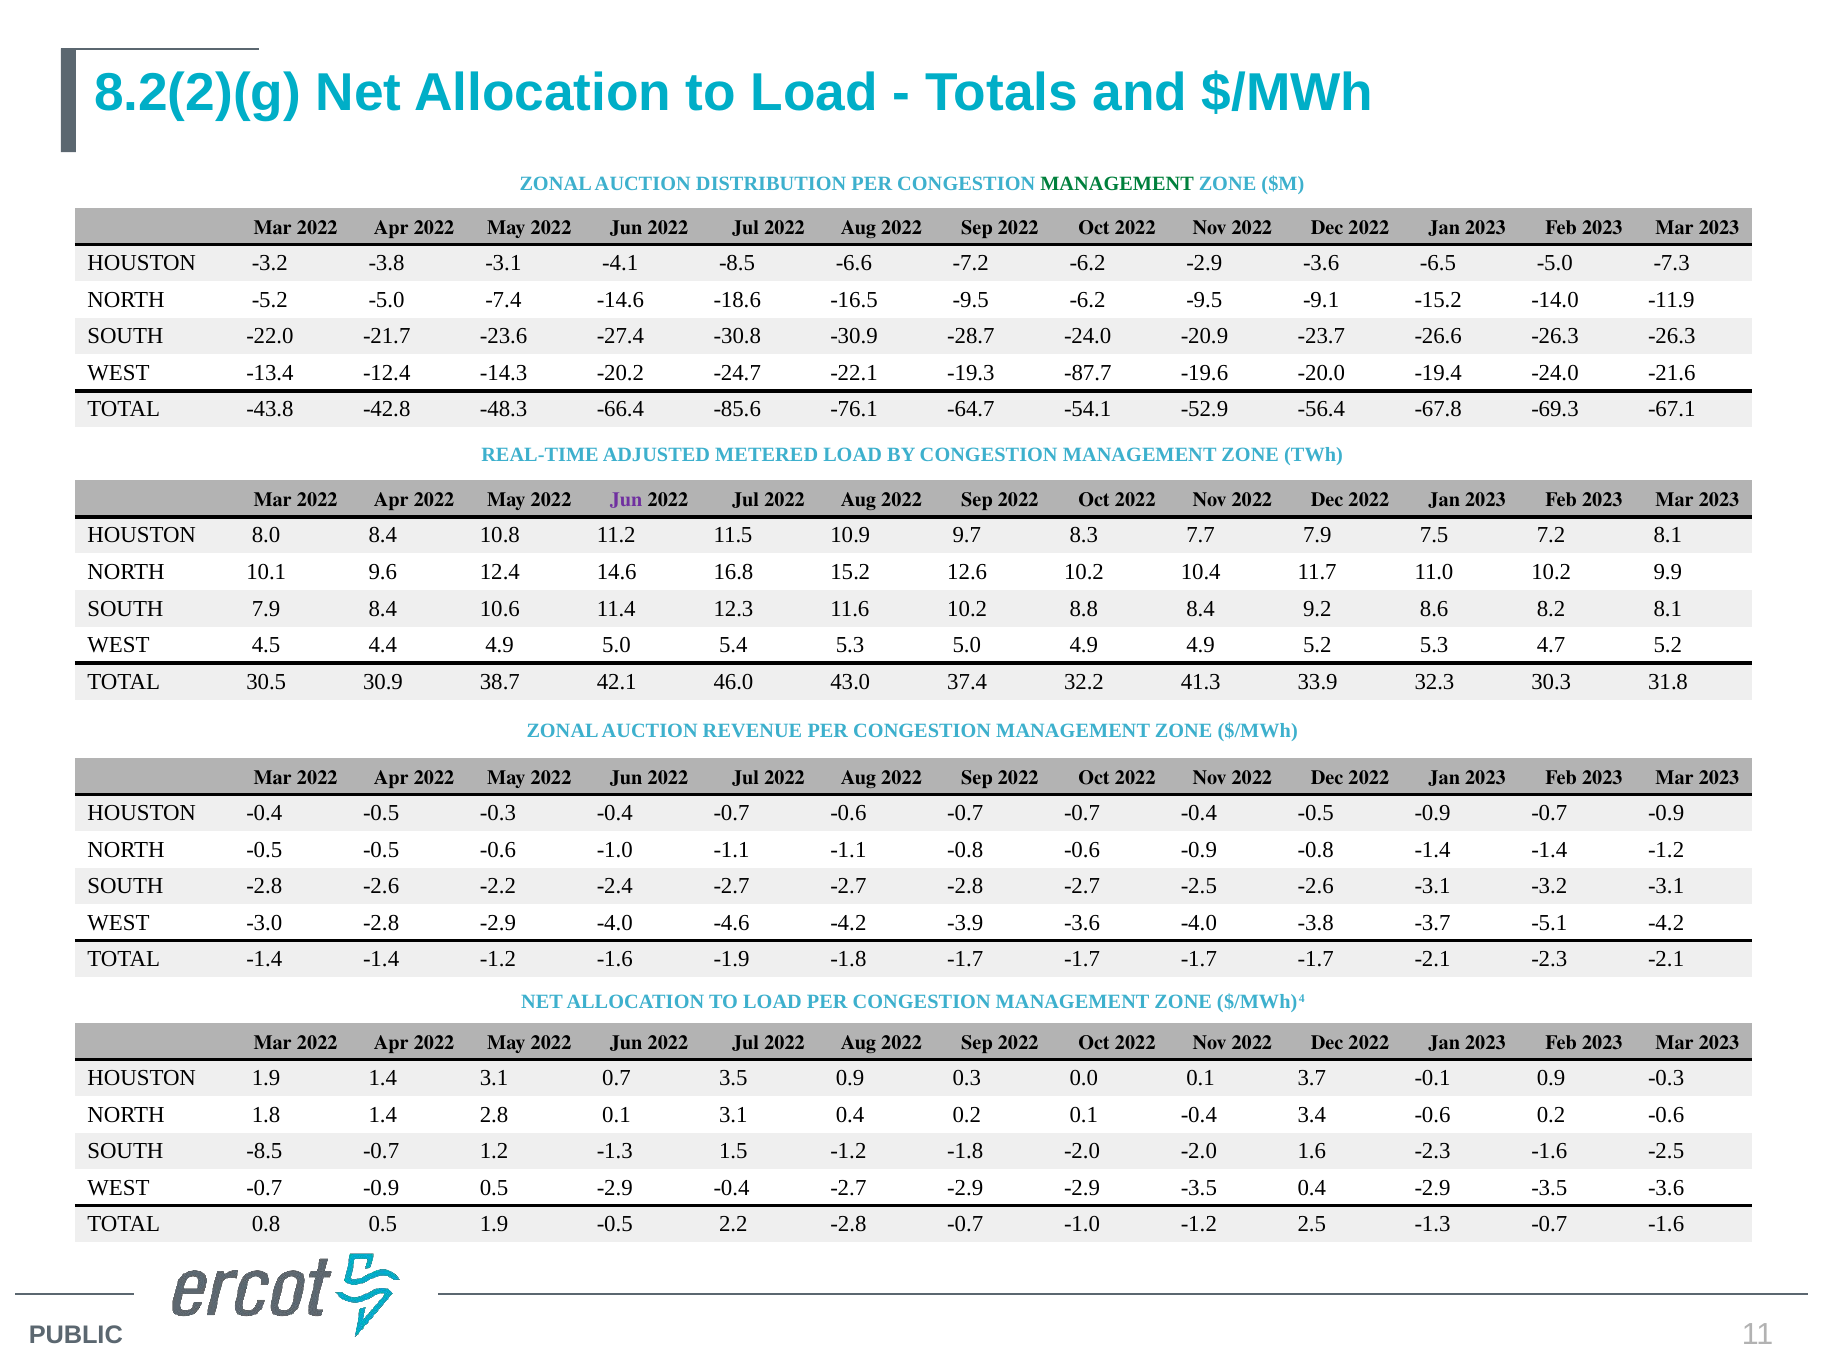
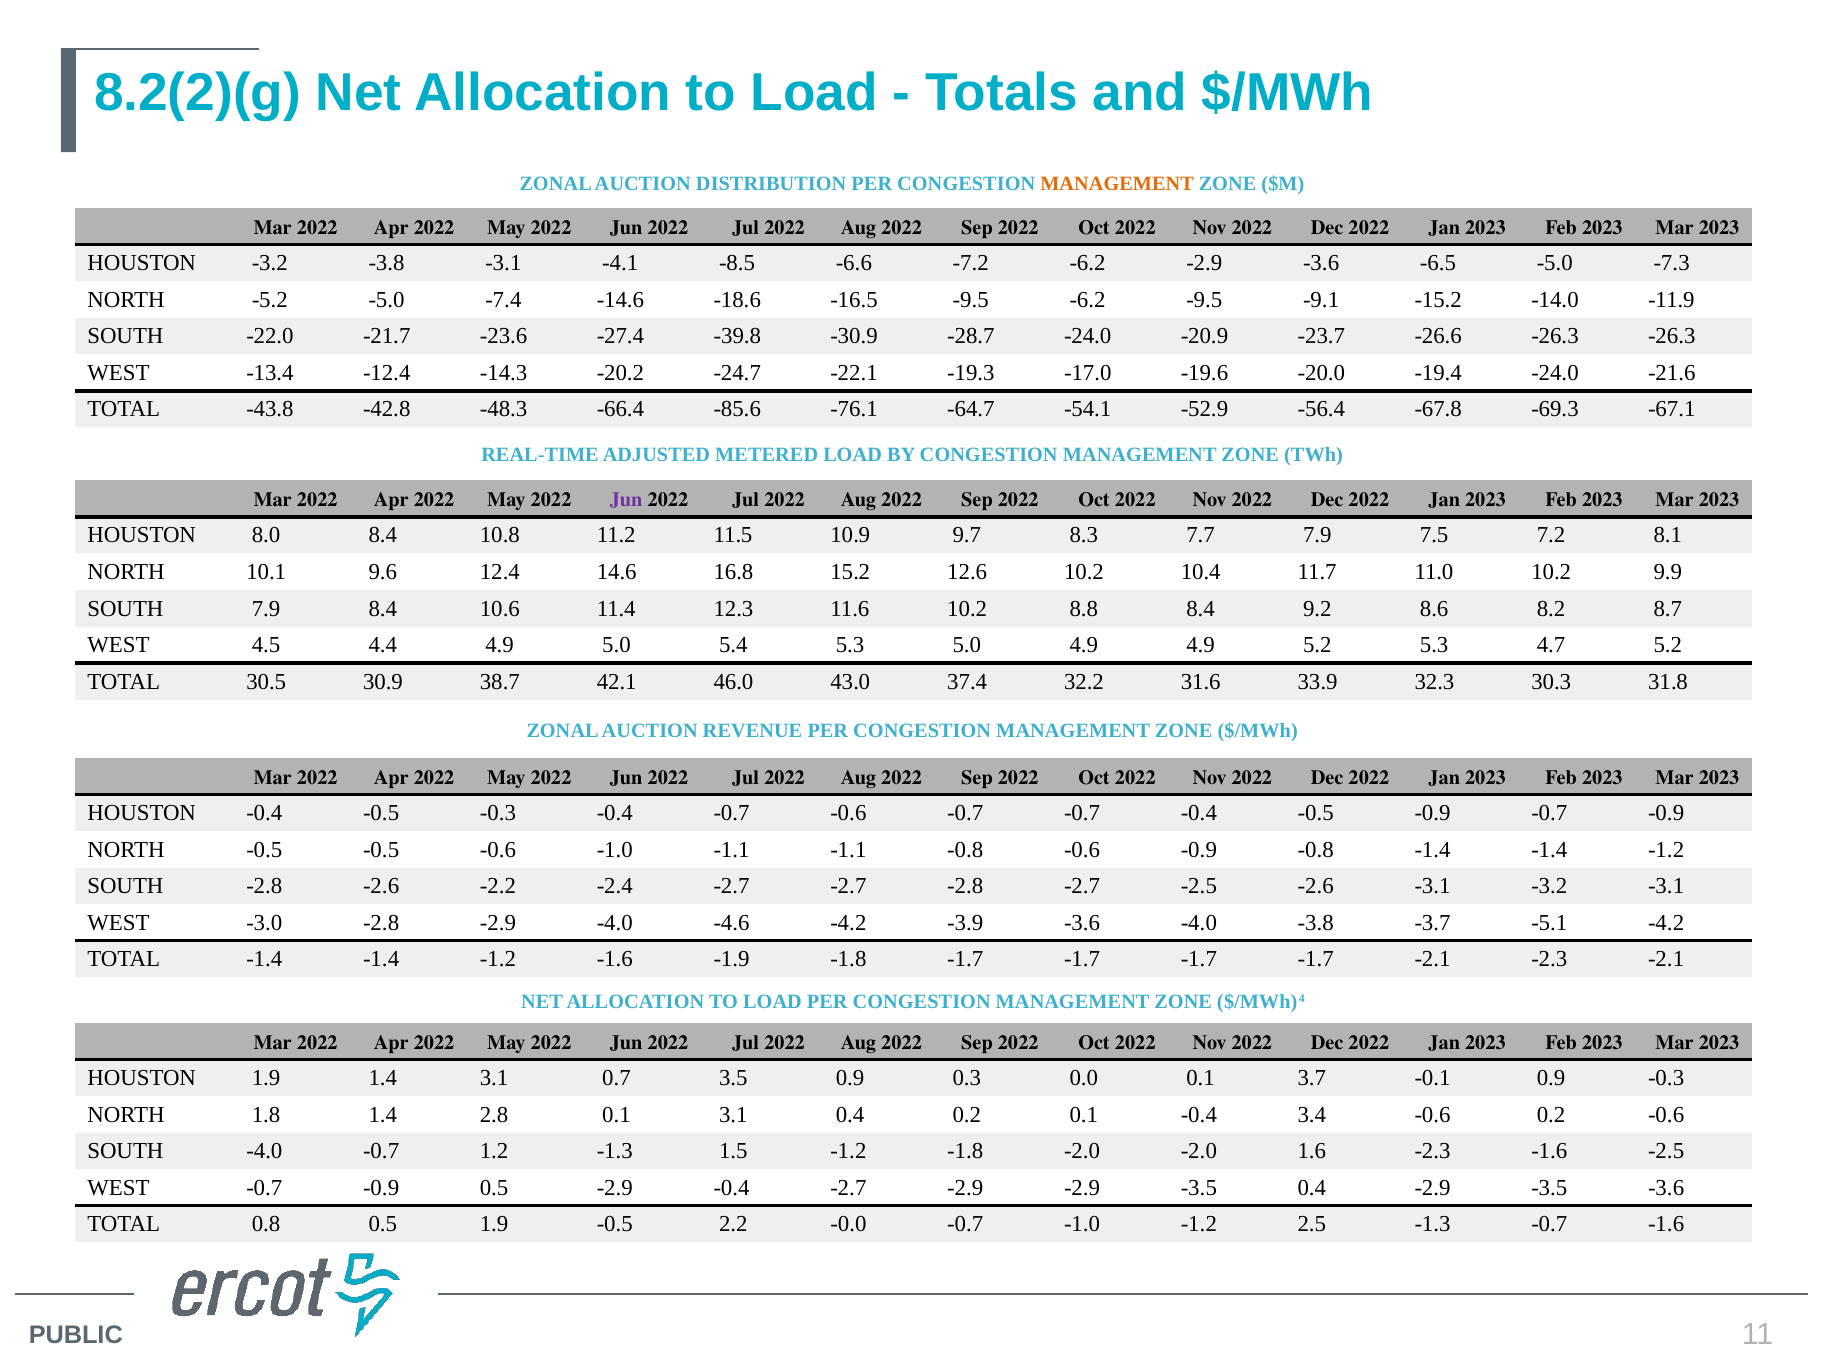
MANAGEMENT at (1117, 183) colour: green -> orange
-30.8: -30.8 -> -39.8
-87.7: -87.7 -> -17.0
8.2 8.1: 8.1 -> 8.7
41.3: 41.3 -> 31.6
SOUTH -8.5: -8.5 -> -4.0
2.2 -2.8: -2.8 -> -0.0
